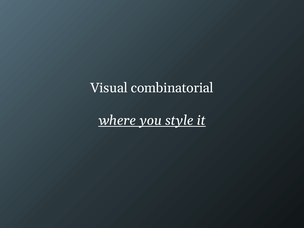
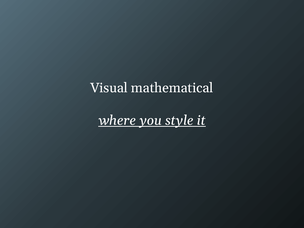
combinatorial: combinatorial -> mathematical
